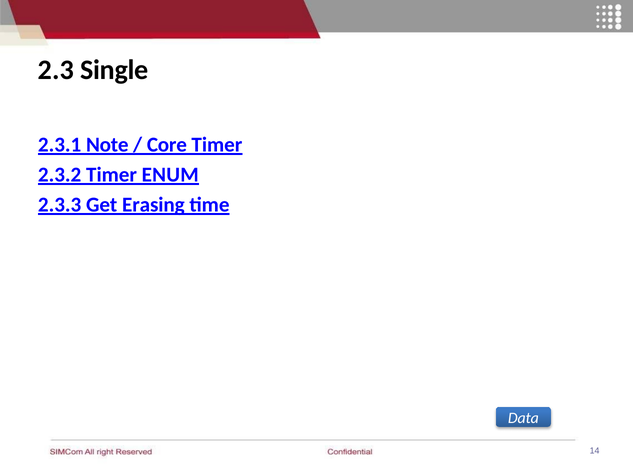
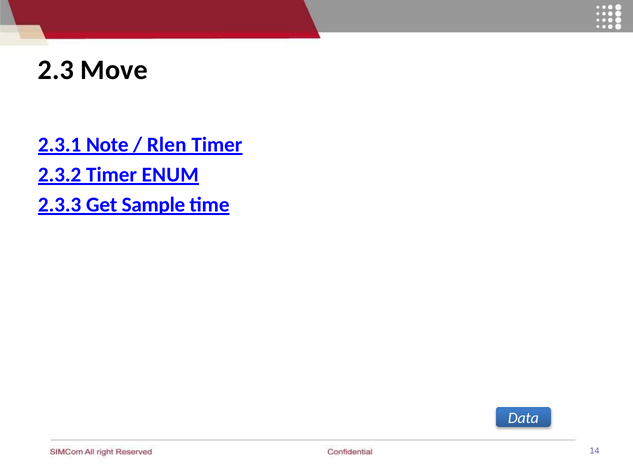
Single: Single -> Move
Core: Core -> Rlen
Erasing: Erasing -> Sample
